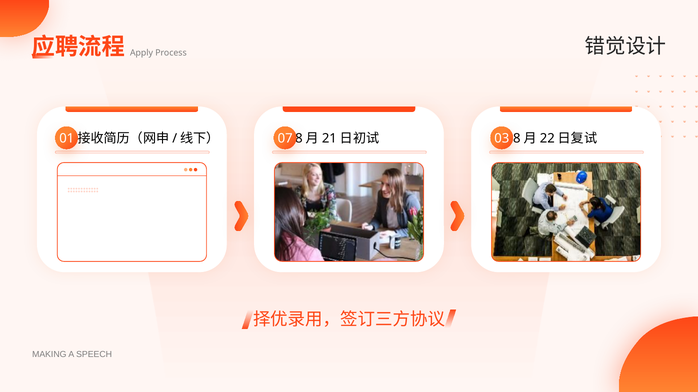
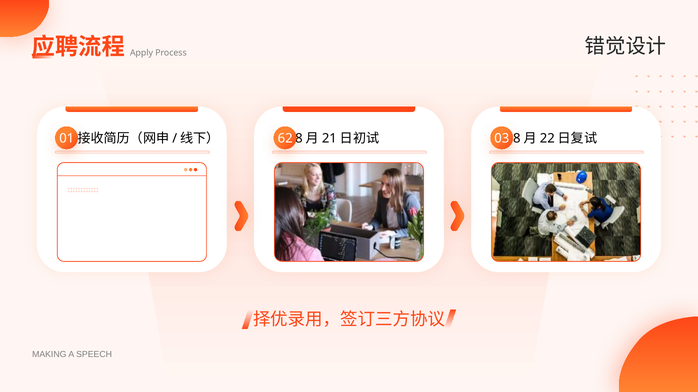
07: 07 -> 62
